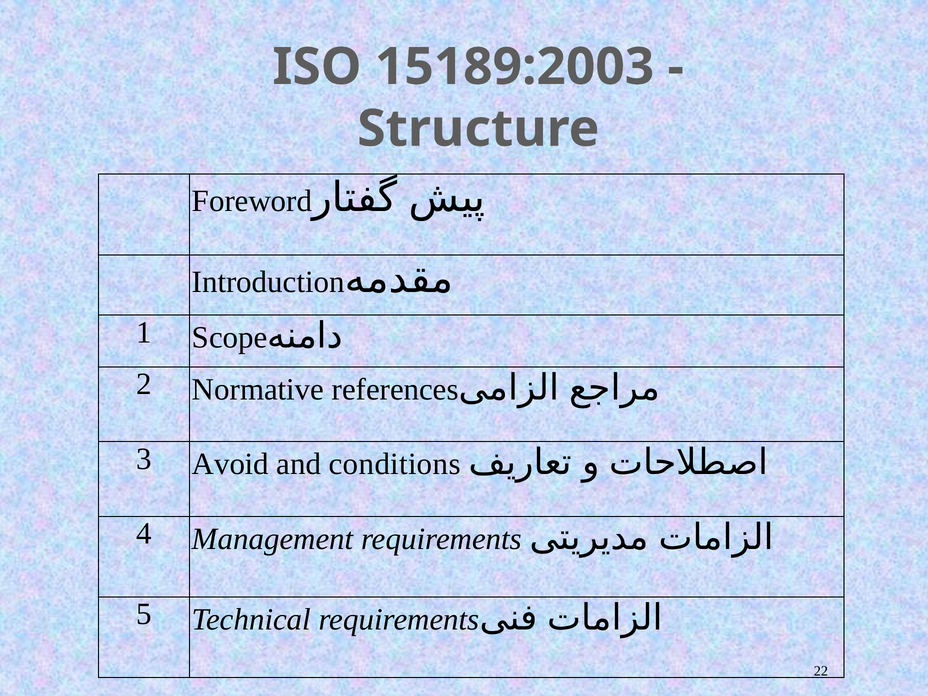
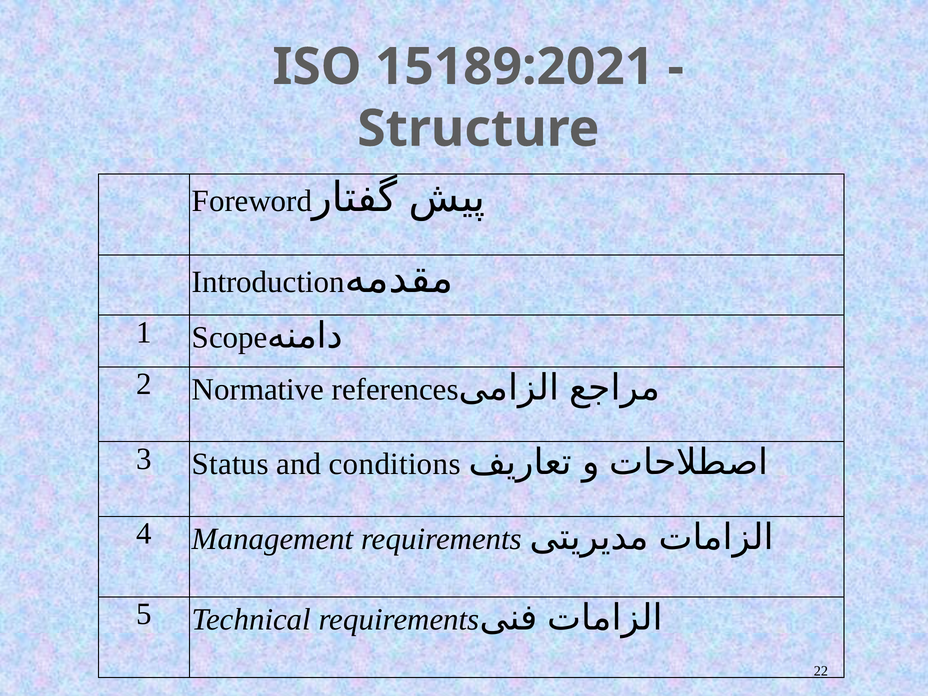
15189:2003: 15189:2003 -> 15189:2021
Avoid: Avoid -> Status
